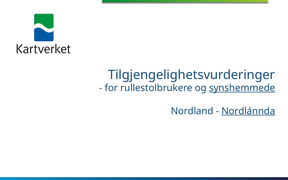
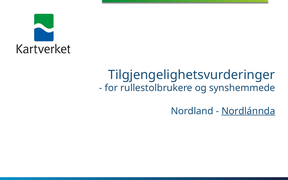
synshemmede underline: present -> none
